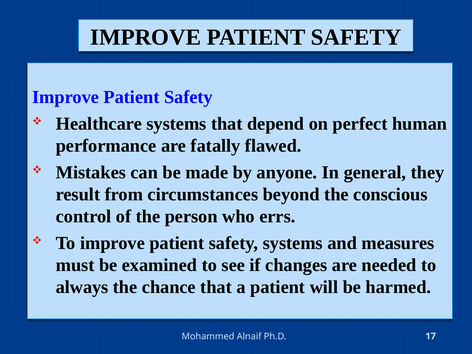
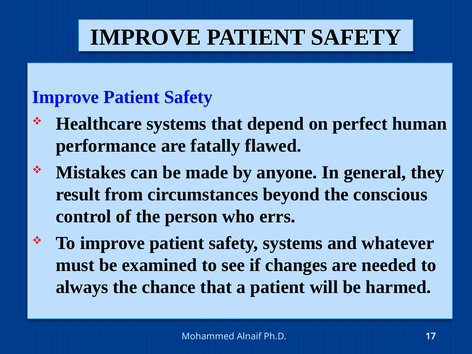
measures: measures -> whatever
